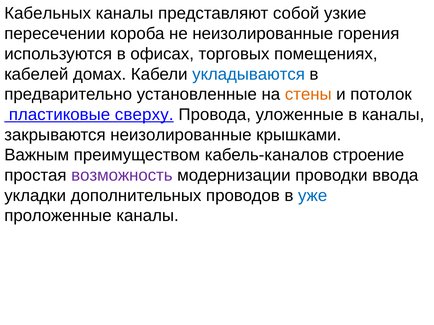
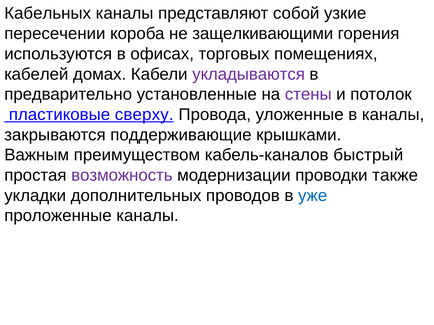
не неизолированные: неизолированные -> защелкивающими
укладываются colour: blue -> purple
стены colour: orange -> purple
закрываются неизолированные: неизолированные -> поддерживающие
строение: строение -> быстрый
ввода: ввода -> также
